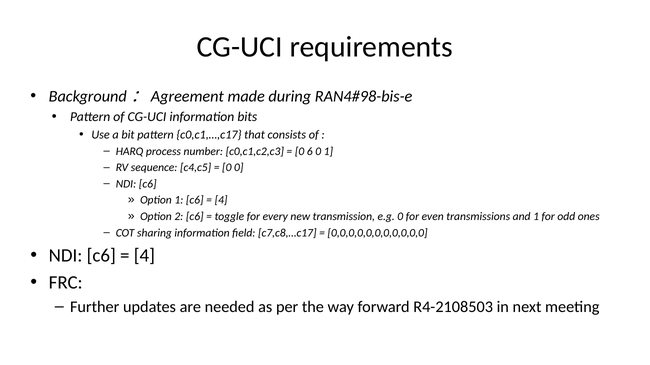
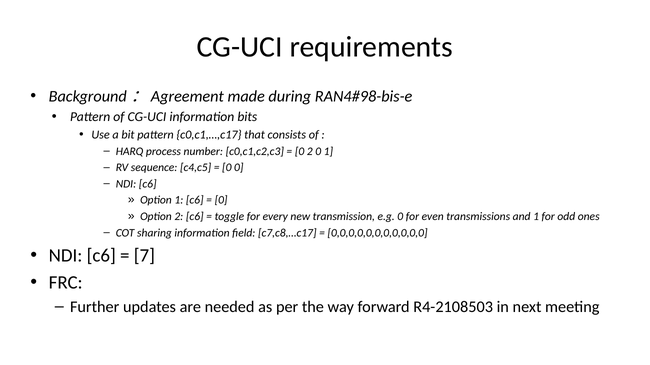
0 6: 6 -> 2
4 at (221, 201): 4 -> 0
4 at (144, 256): 4 -> 7
